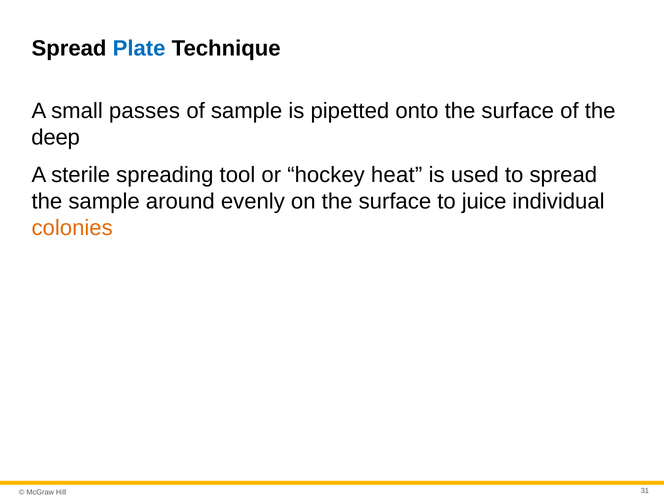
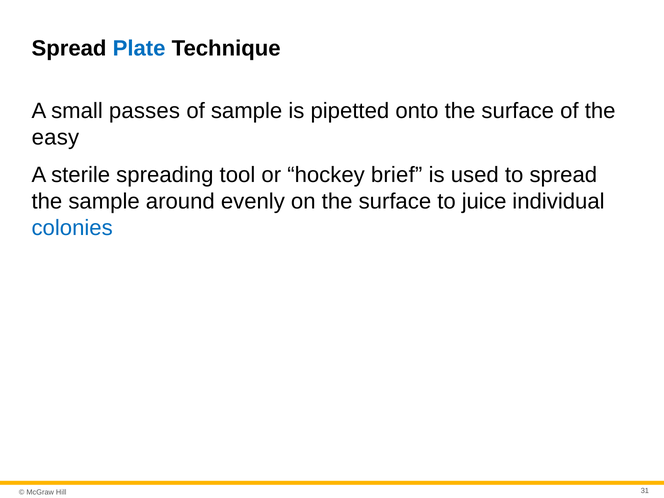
deep: deep -> easy
heat: heat -> brief
colonies colour: orange -> blue
